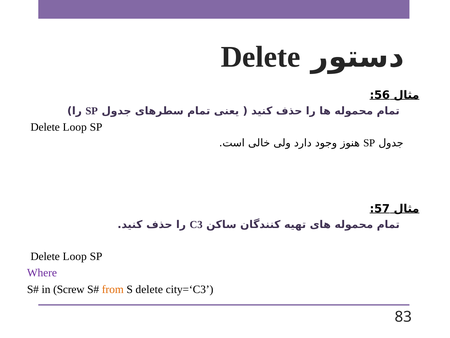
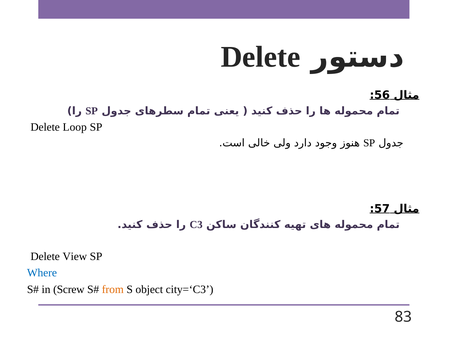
Loop at (75, 256): Loop -> View
Where colour: purple -> blue
S delete: delete -> object
